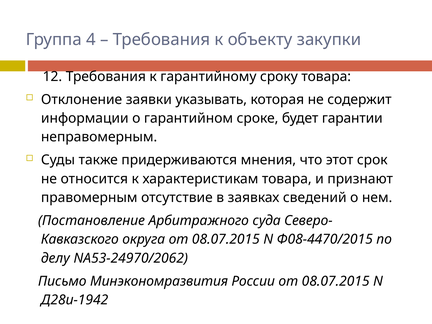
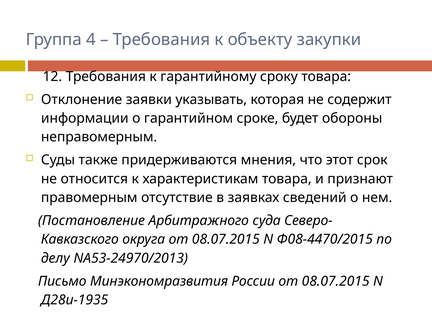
гарантии: гарантии -> обороны
NА53-24970/2062: NА53-24970/2062 -> NА53-24970/2013
Д28и-1942: Д28и-1942 -> Д28и-1935
